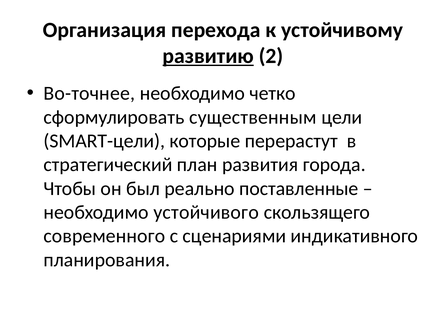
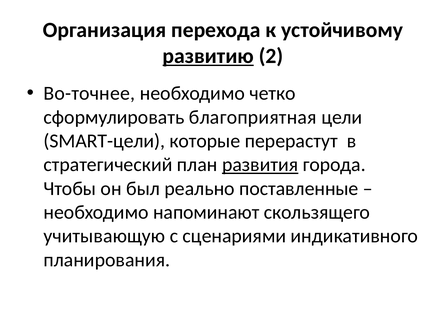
существенным: существенным -> благоприятная
развития underline: none -> present
устойчивого: устойчивого -> напоминают
современного: современного -> учитывающую
